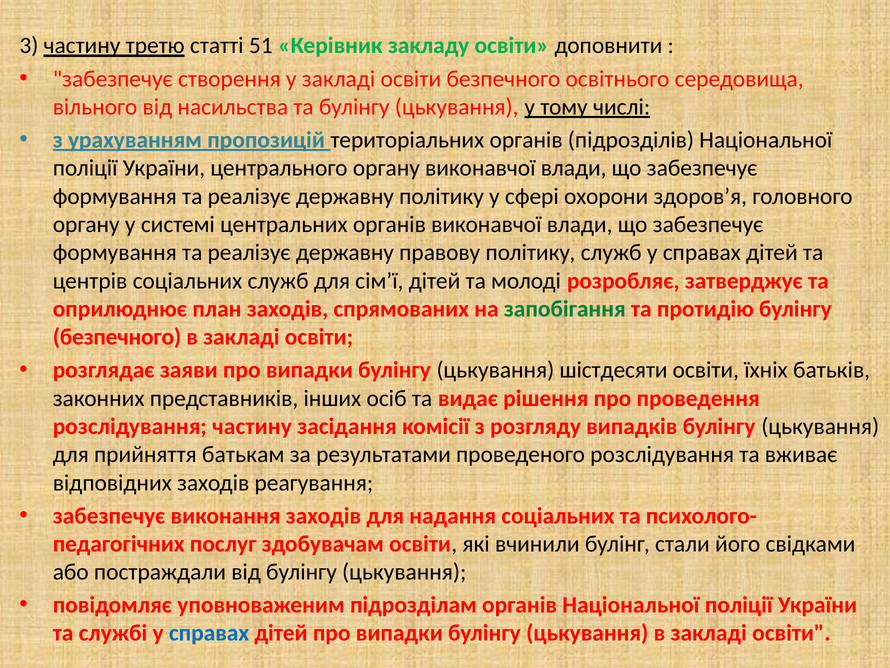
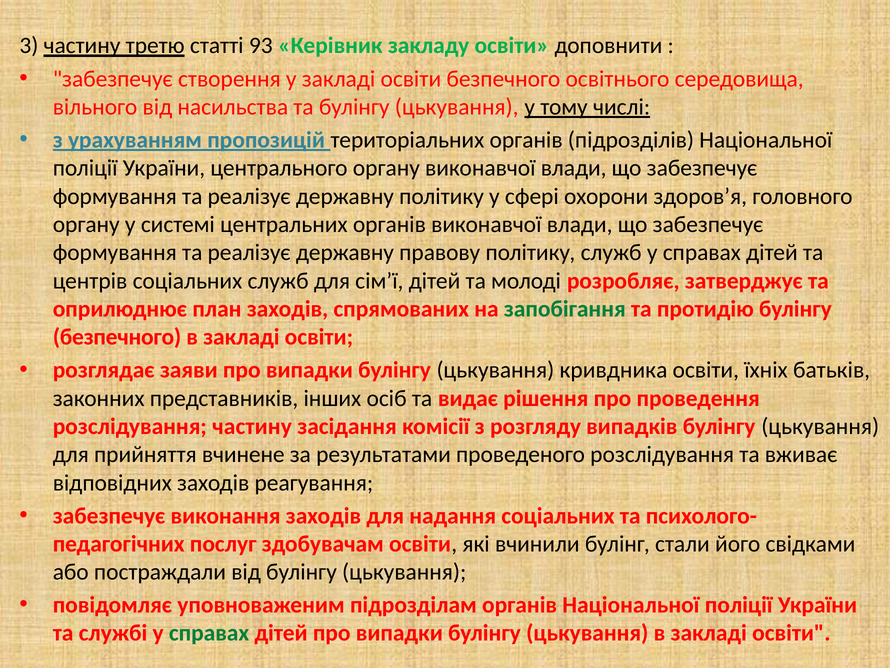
51: 51 -> 93
шістдесяти: шістдесяти -> кривдника
батькам: батькам -> вчинене
справах at (209, 633) colour: blue -> green
